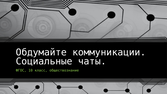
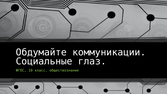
чаты: чаты -> глаз
